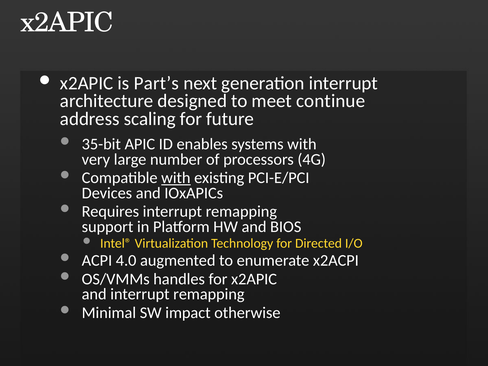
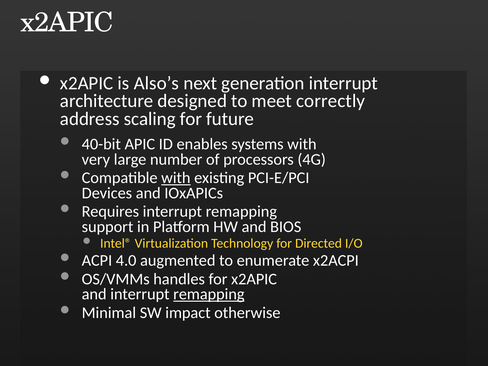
Part’s: Part’s -> Also’s
continue: continue -> correctly
35-bit: 35-bit -> 40-bit
remapping at (209, 294) underline: none -> present
